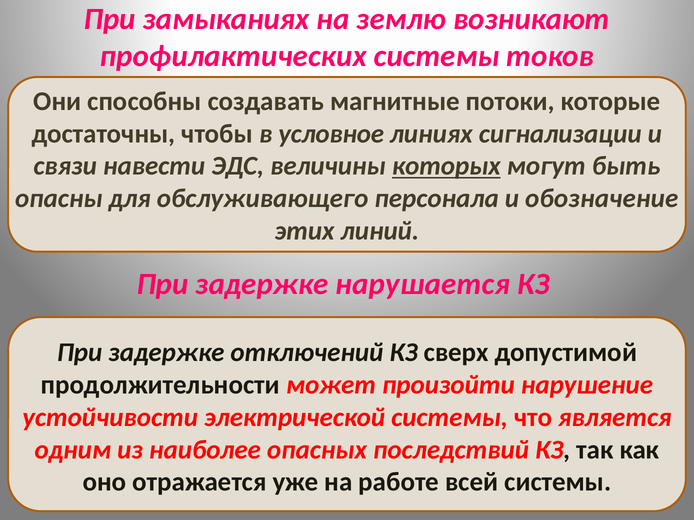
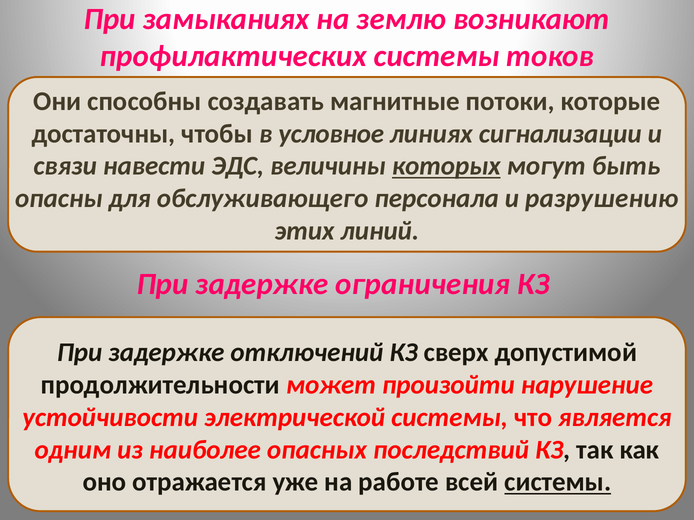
обозначение: обозначение -> разрушению
нарушается: нарушается -> ограничения
системы at (558, 482) underline: none -> present
